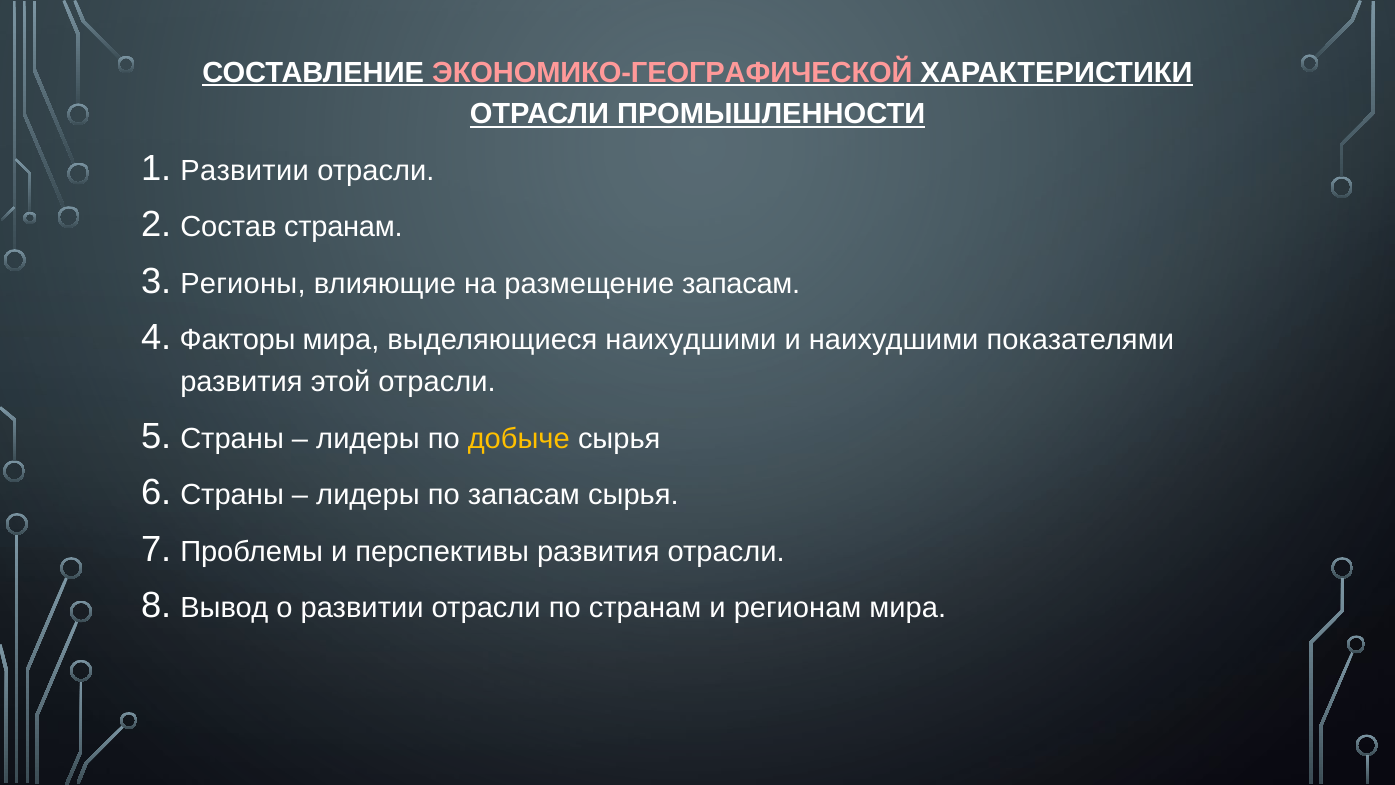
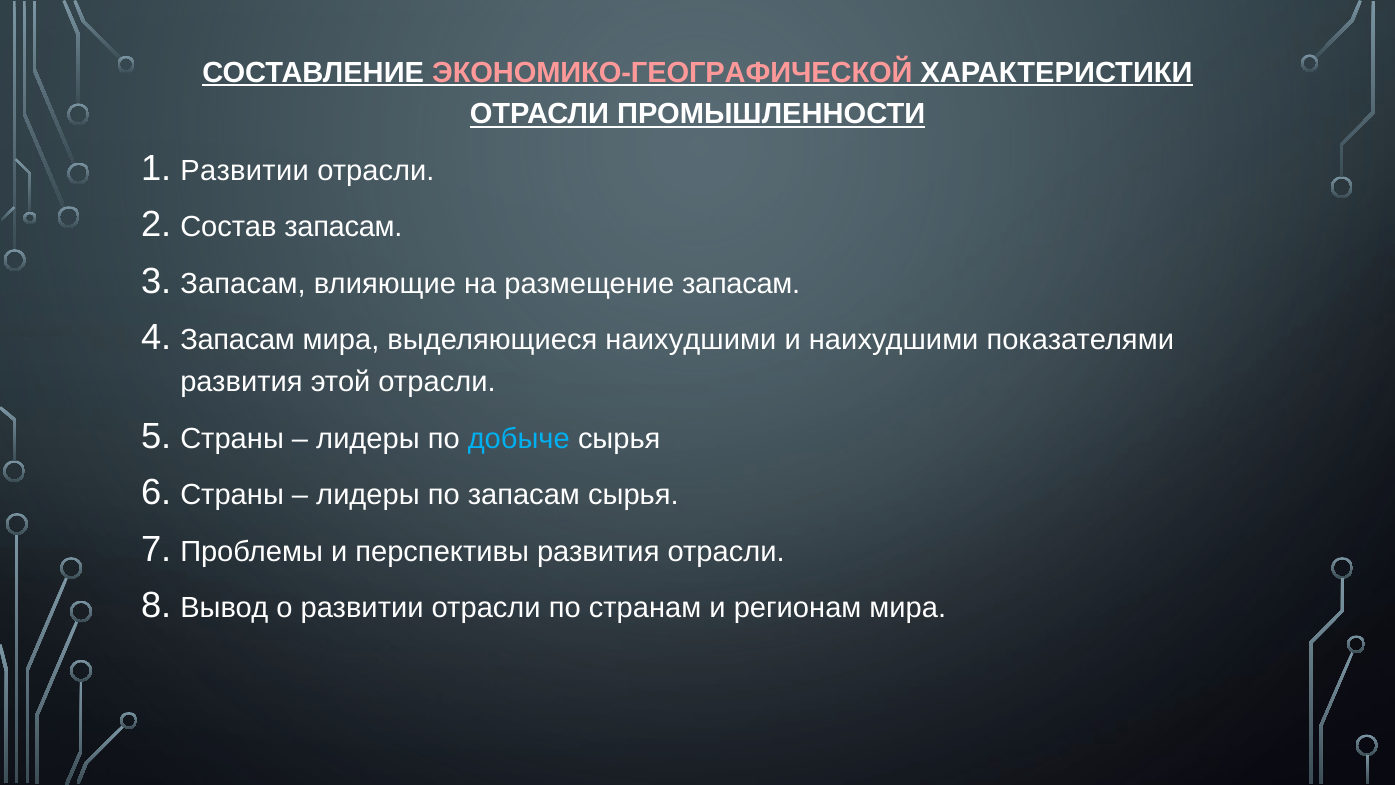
Состав странам: странам -> запасам
Регионы at (243, 284): Регионы -> Запасам
Факторы at (238, 340): Факторы -> Запасам
добыче colour: yellow -> light blue
